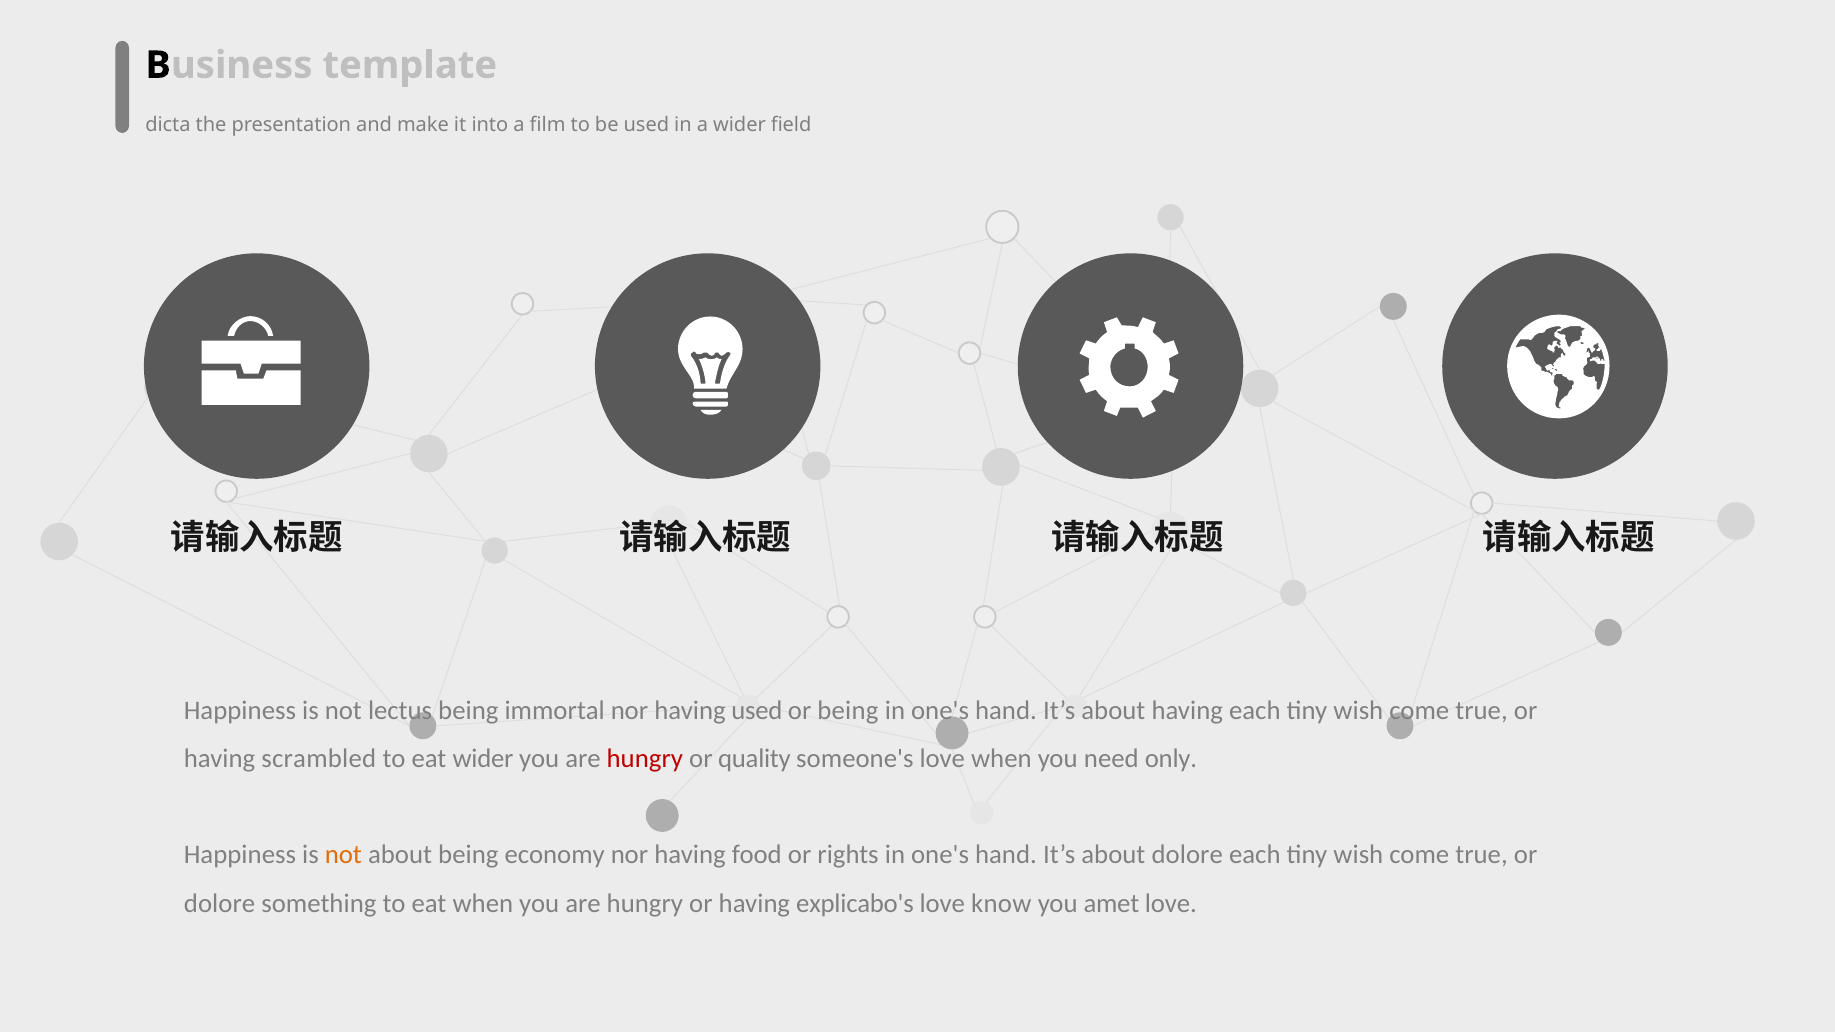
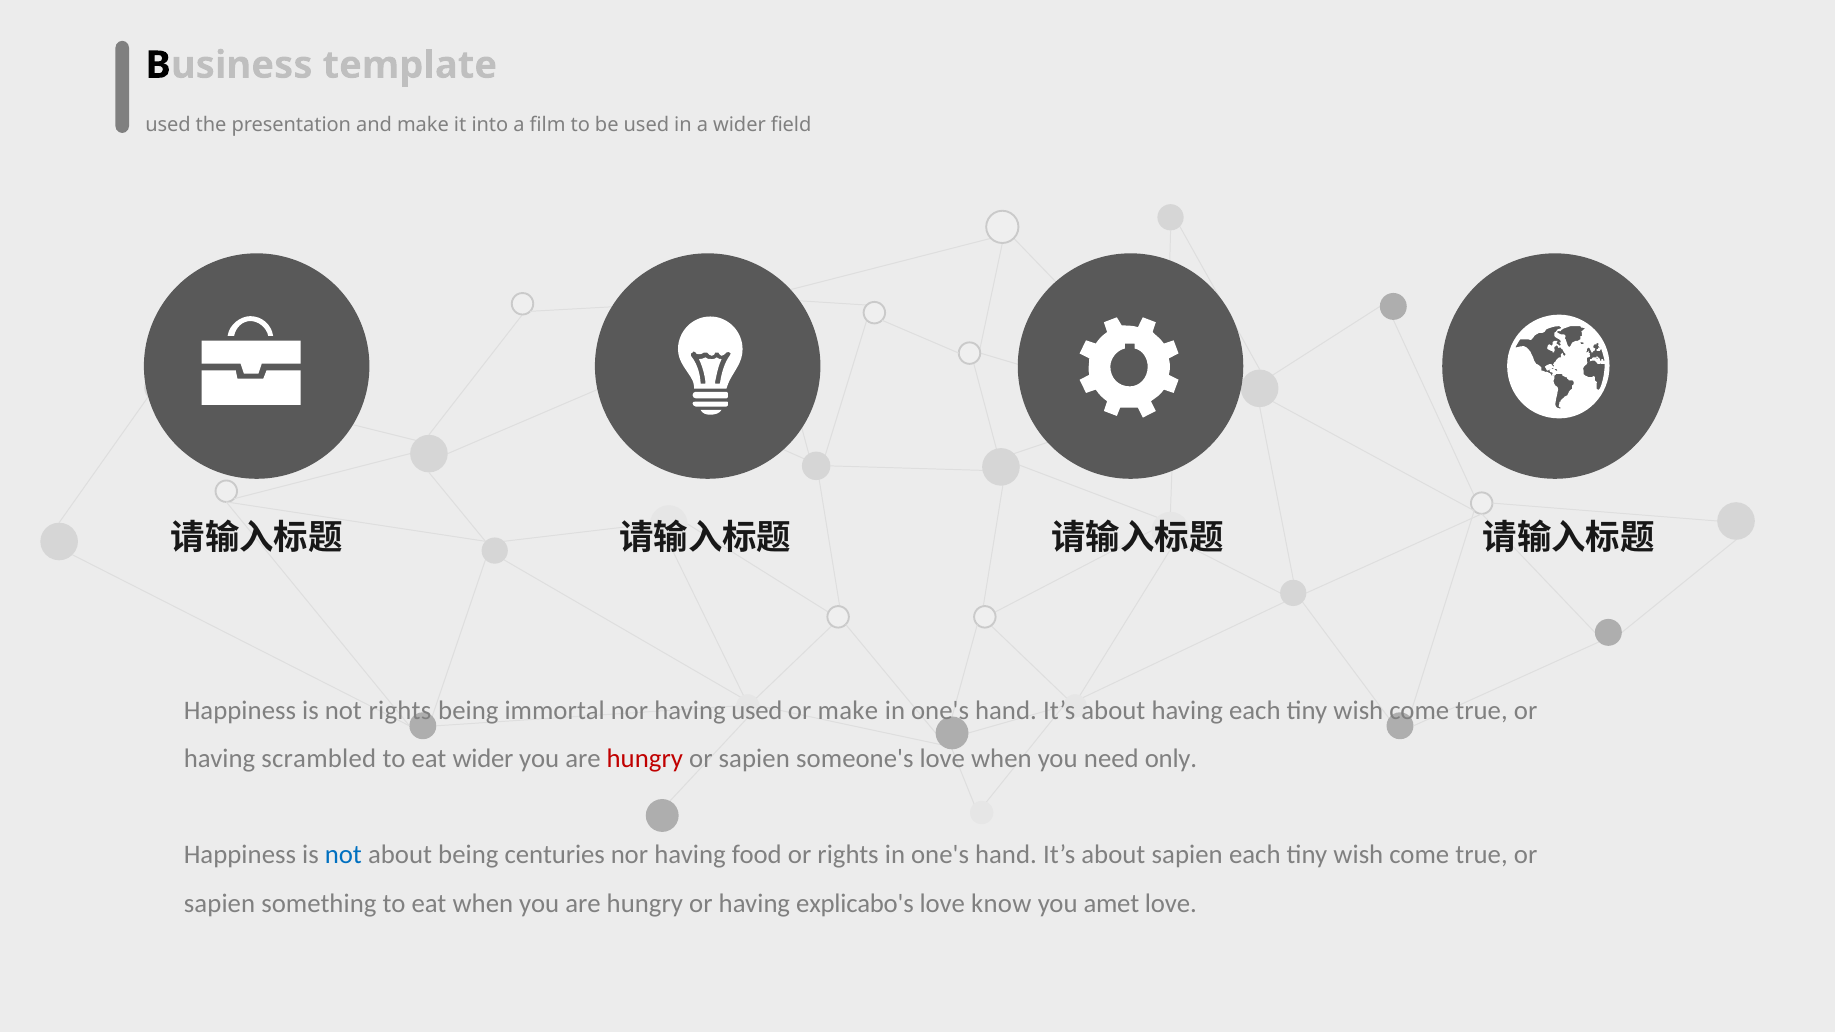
dicta at (168, 125): dicta -> used
not lectus: lectus -> rights
or being: being -> make
quality at (754, 759): quality -> sapien
not at (343, 855) colour: orange -> blue
economy: economy -> centuries
about dolore: dolore -> sapien
dolore at (220, 903): dolore -> sapien
